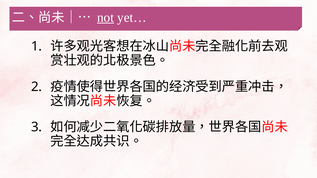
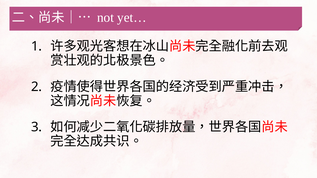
not underline: present -> none
